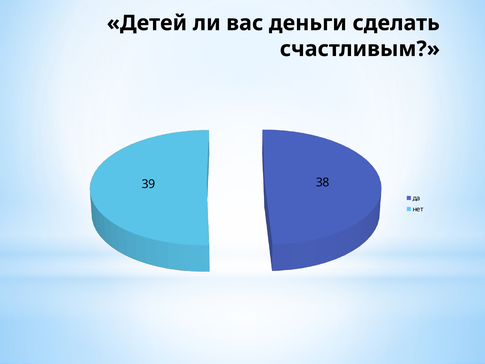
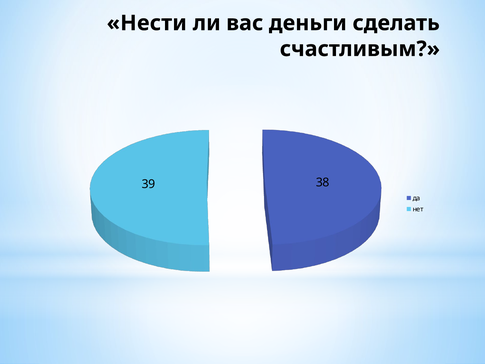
Детей: Детей -> Нести
